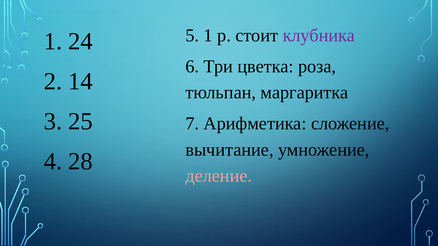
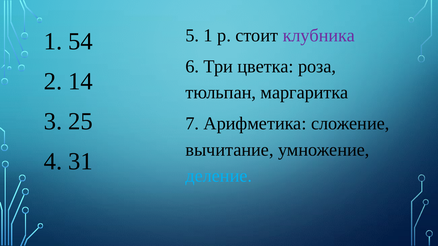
24: 24 -> 54
28: 28 -> 31
деление colour: pink -> light blue
